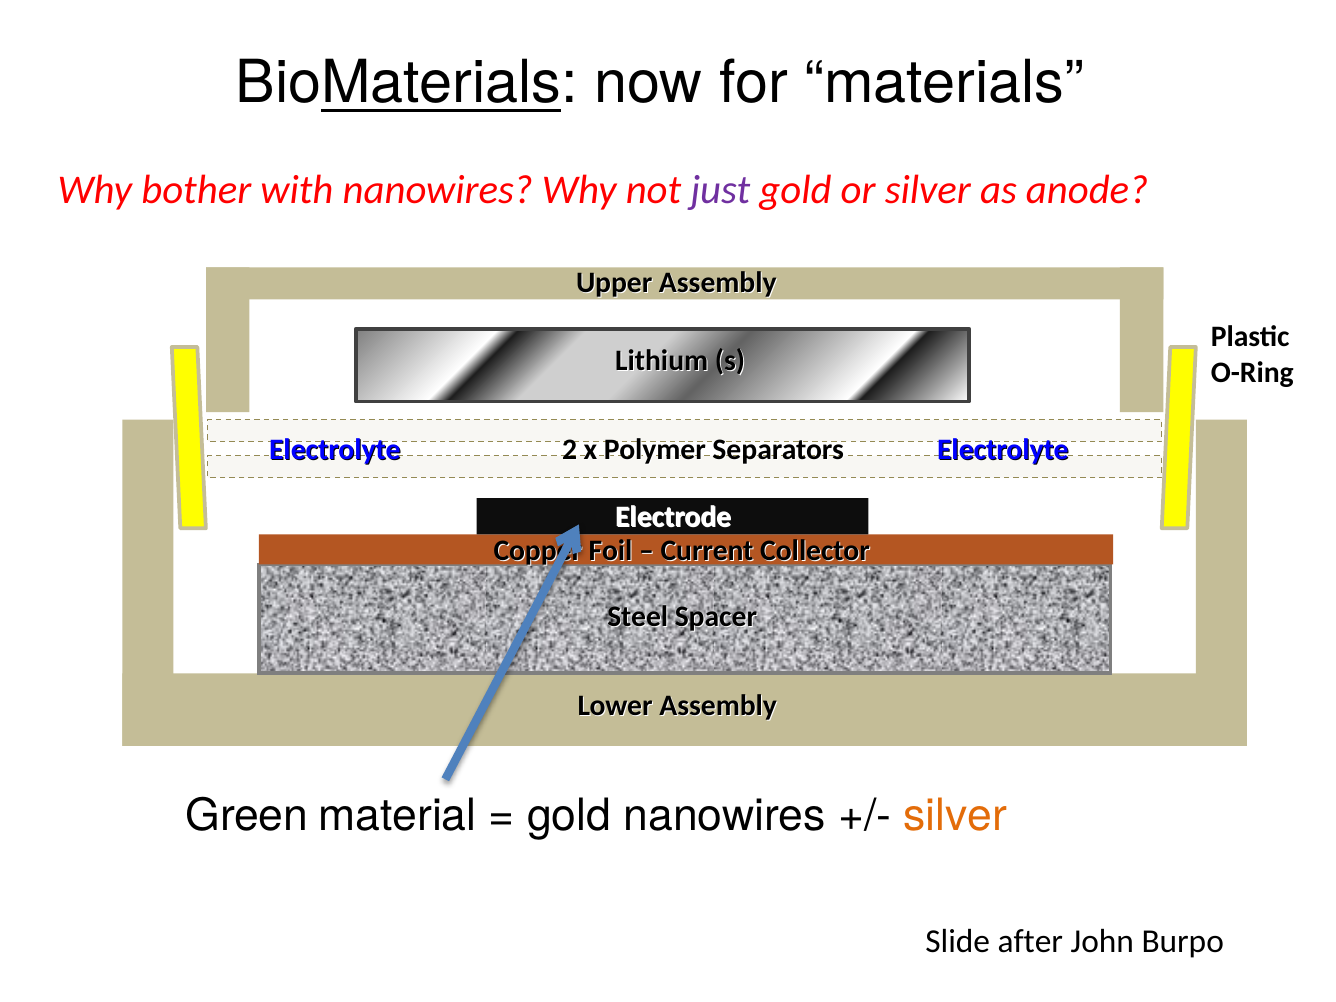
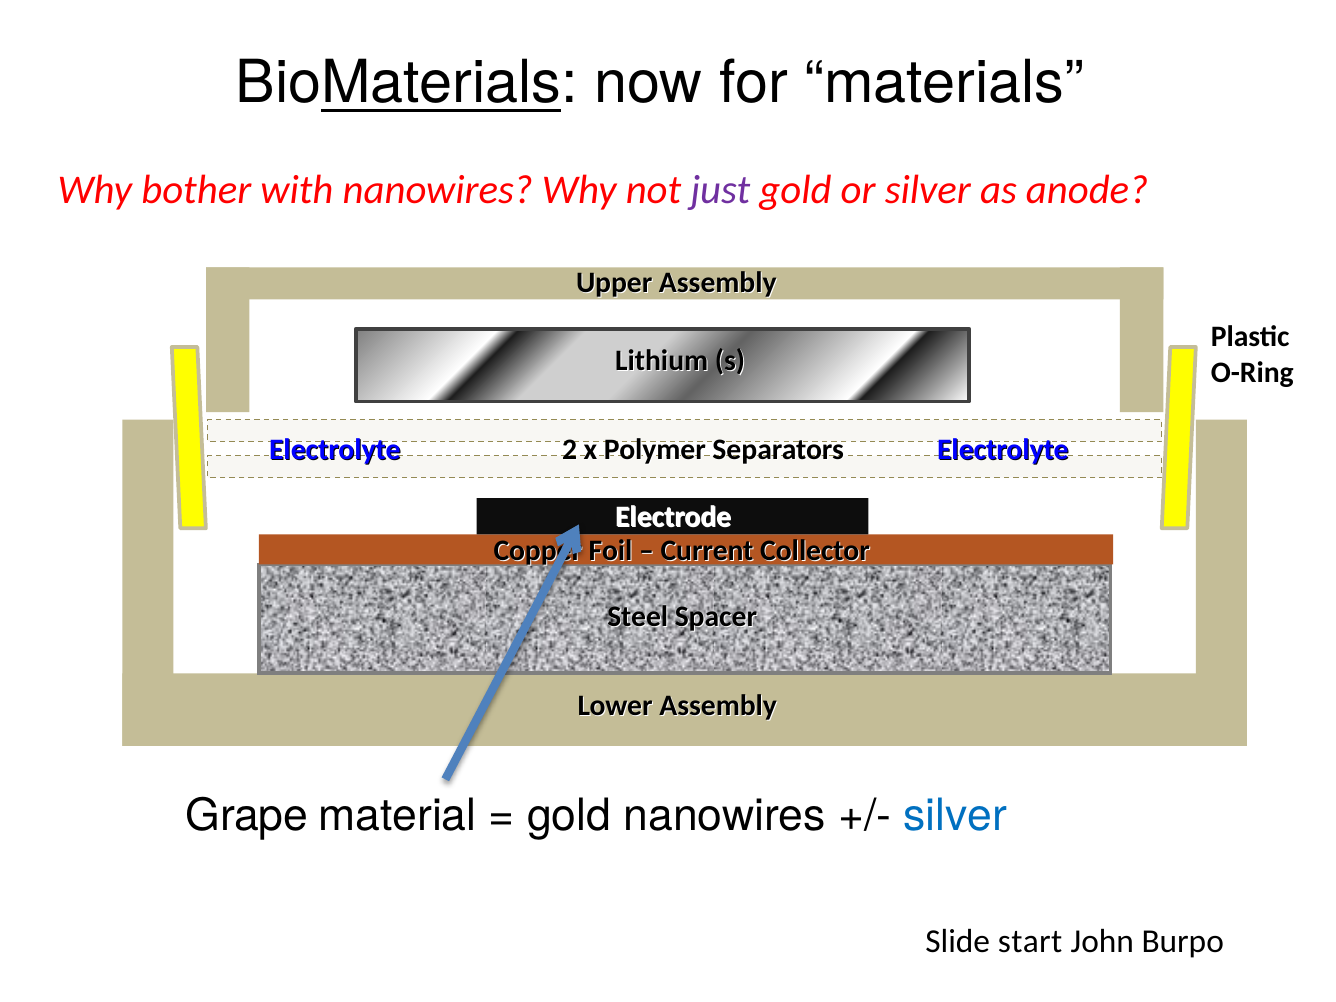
Green: Green -> Grape
silver at (955, 816) colour: orange -> blue
after: after -> start
